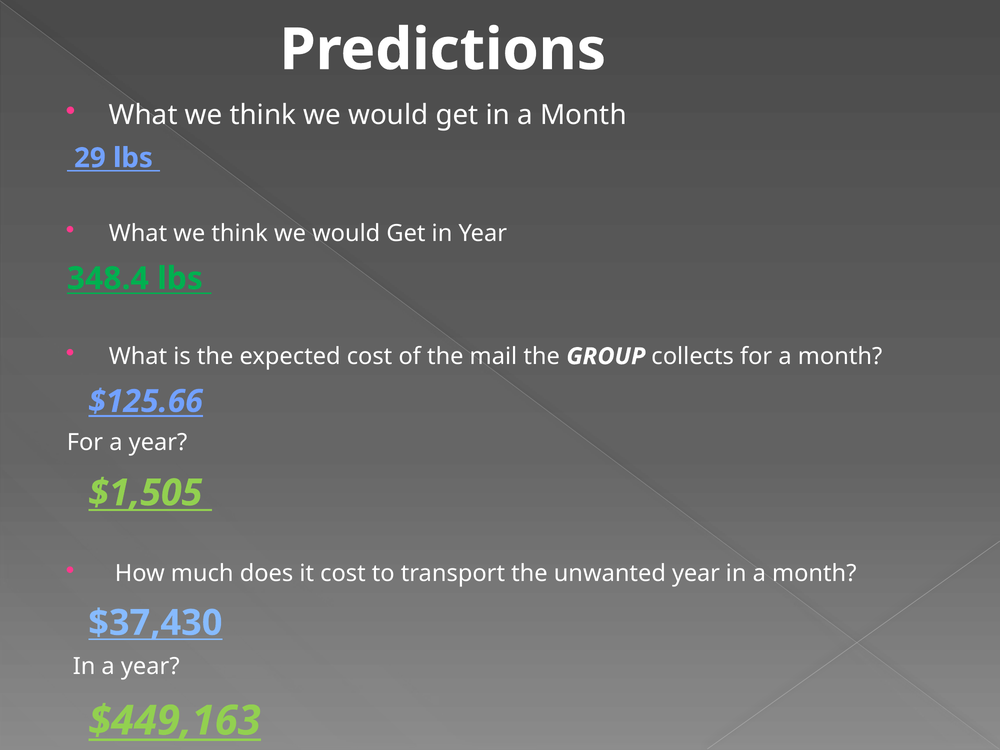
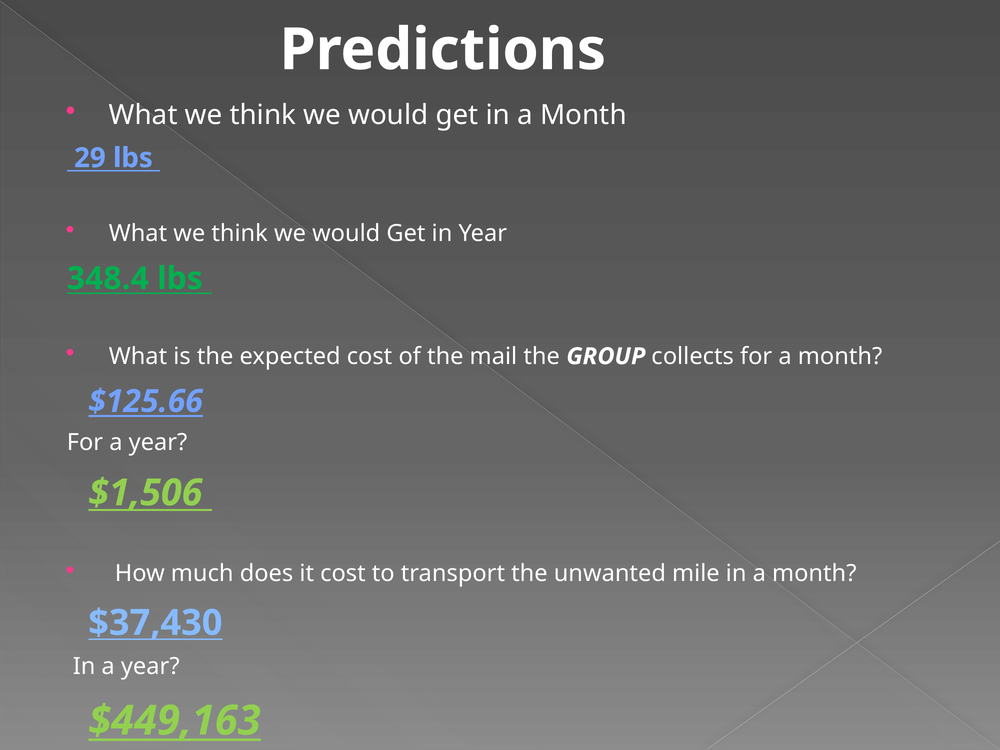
$1,505: $1,505 -> $1,506
unwanted year: year -> mile
